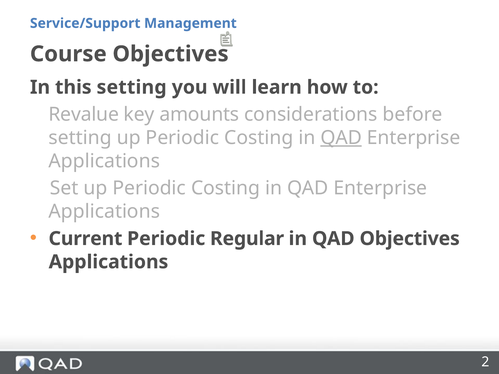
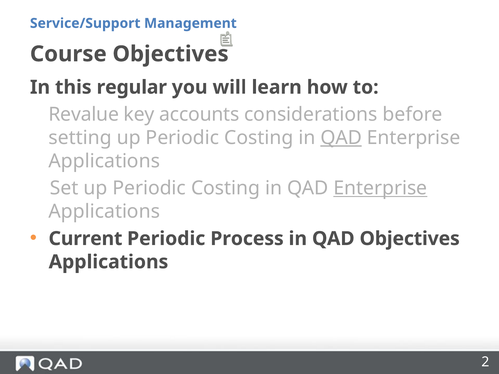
this setting: setting -> regular
amounts: amounts -> accounts
Enterprise at (380, 188) underline: none -> present
Regular: Regular -> Process
